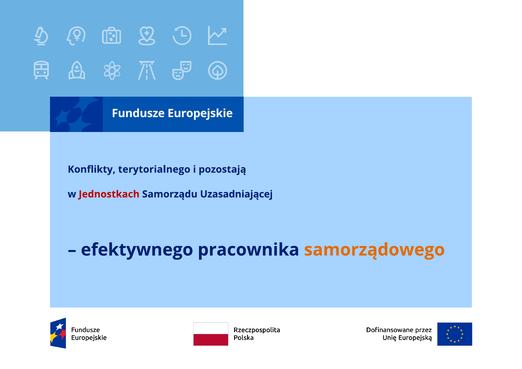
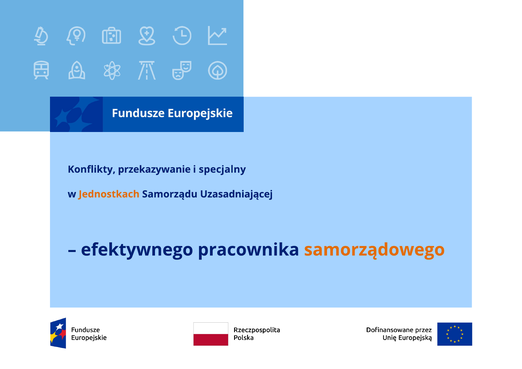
terytorialnego: terytorialnego -> przekazywanie
pozostają: pozostają -> specjalny
Jednostkach colour: red -> orange
